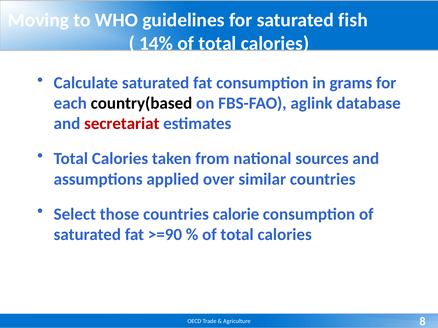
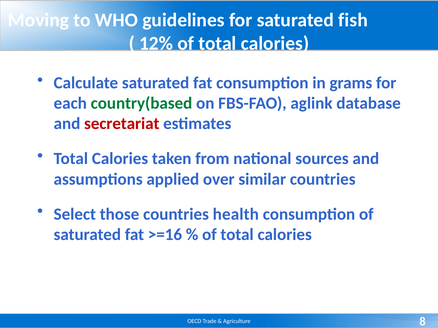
14%: 14% -> 12%
country(based colour: black -> green
calorie: calorie -> health
>=90: >=90 -> >=16
